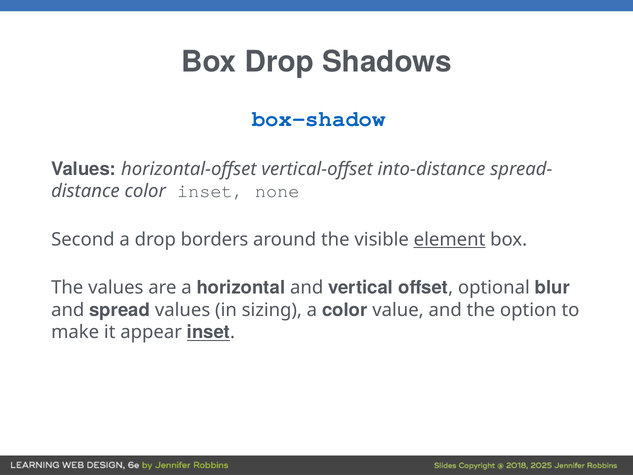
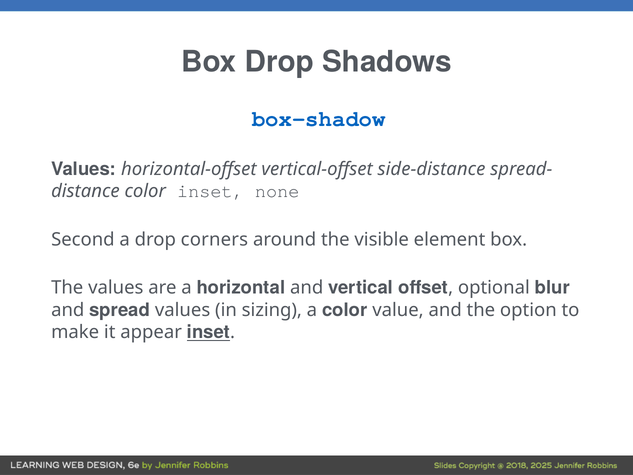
into-distance: into-distance -> side-distance
borders: borders -> corners
element underline: present -> none
